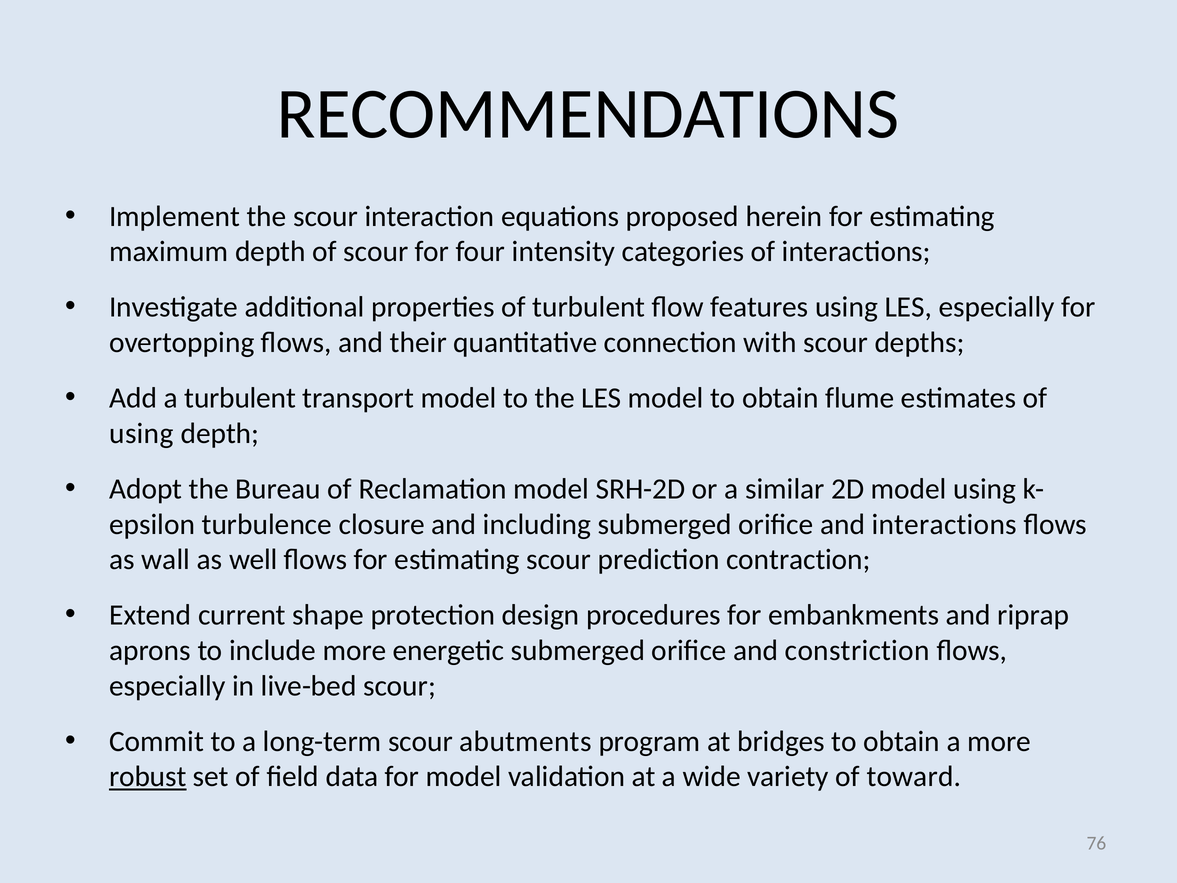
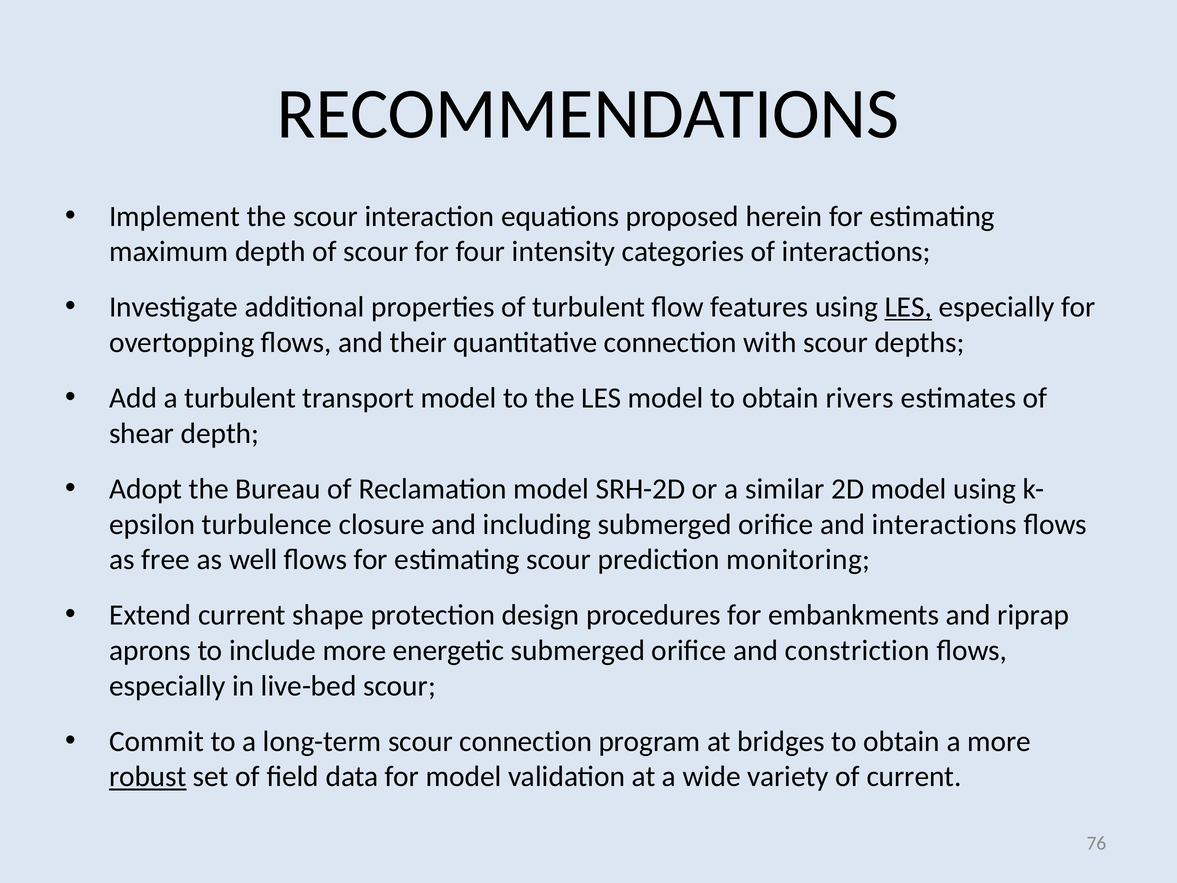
LES at (908, 307) underline: none -> present
flume: flume -> rivers
using at (141, 433): using -> shear
wall: wall -> free
contraction: contraction -> monitoring
scour abutments: abutments -> connection
of toward: toward -> current
